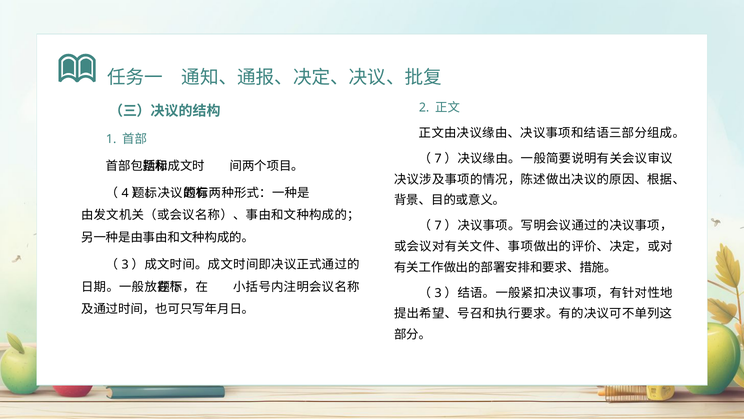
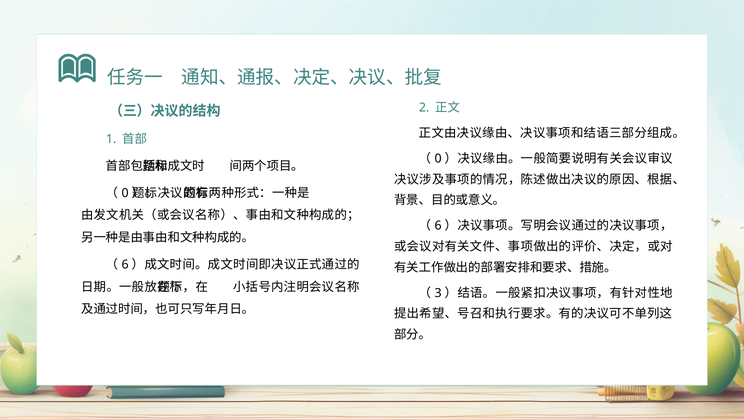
7 at (438, 158): 7 -> 0
4 at (125, 193): 4 -> 0
7 at (438, 226): 7 -> 6
3 at (125, 264): 3 -> 6
